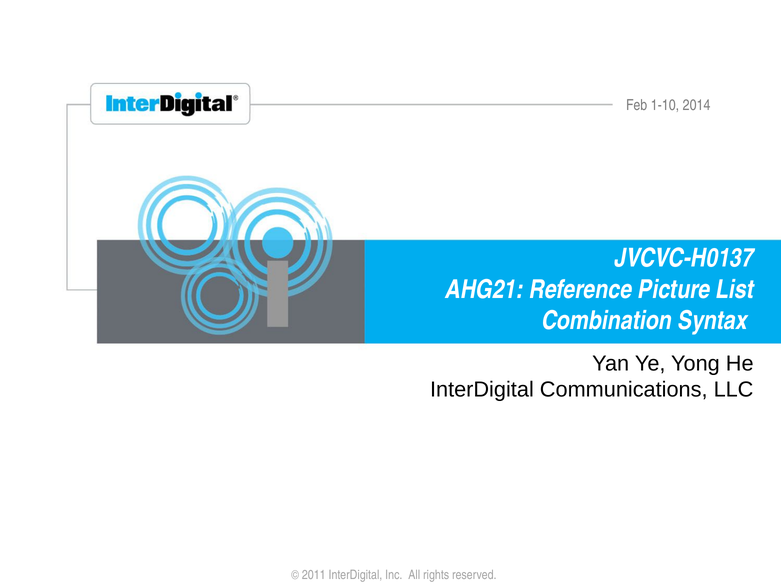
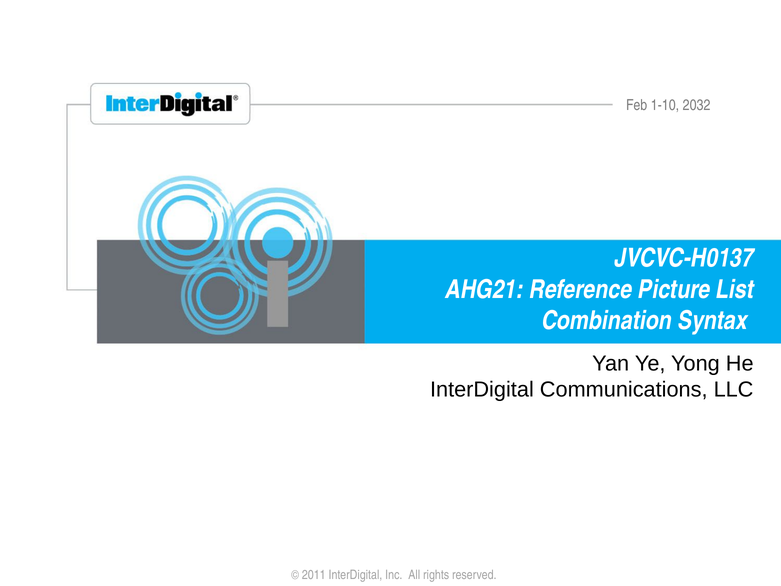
2014: 2014 -> 2032
